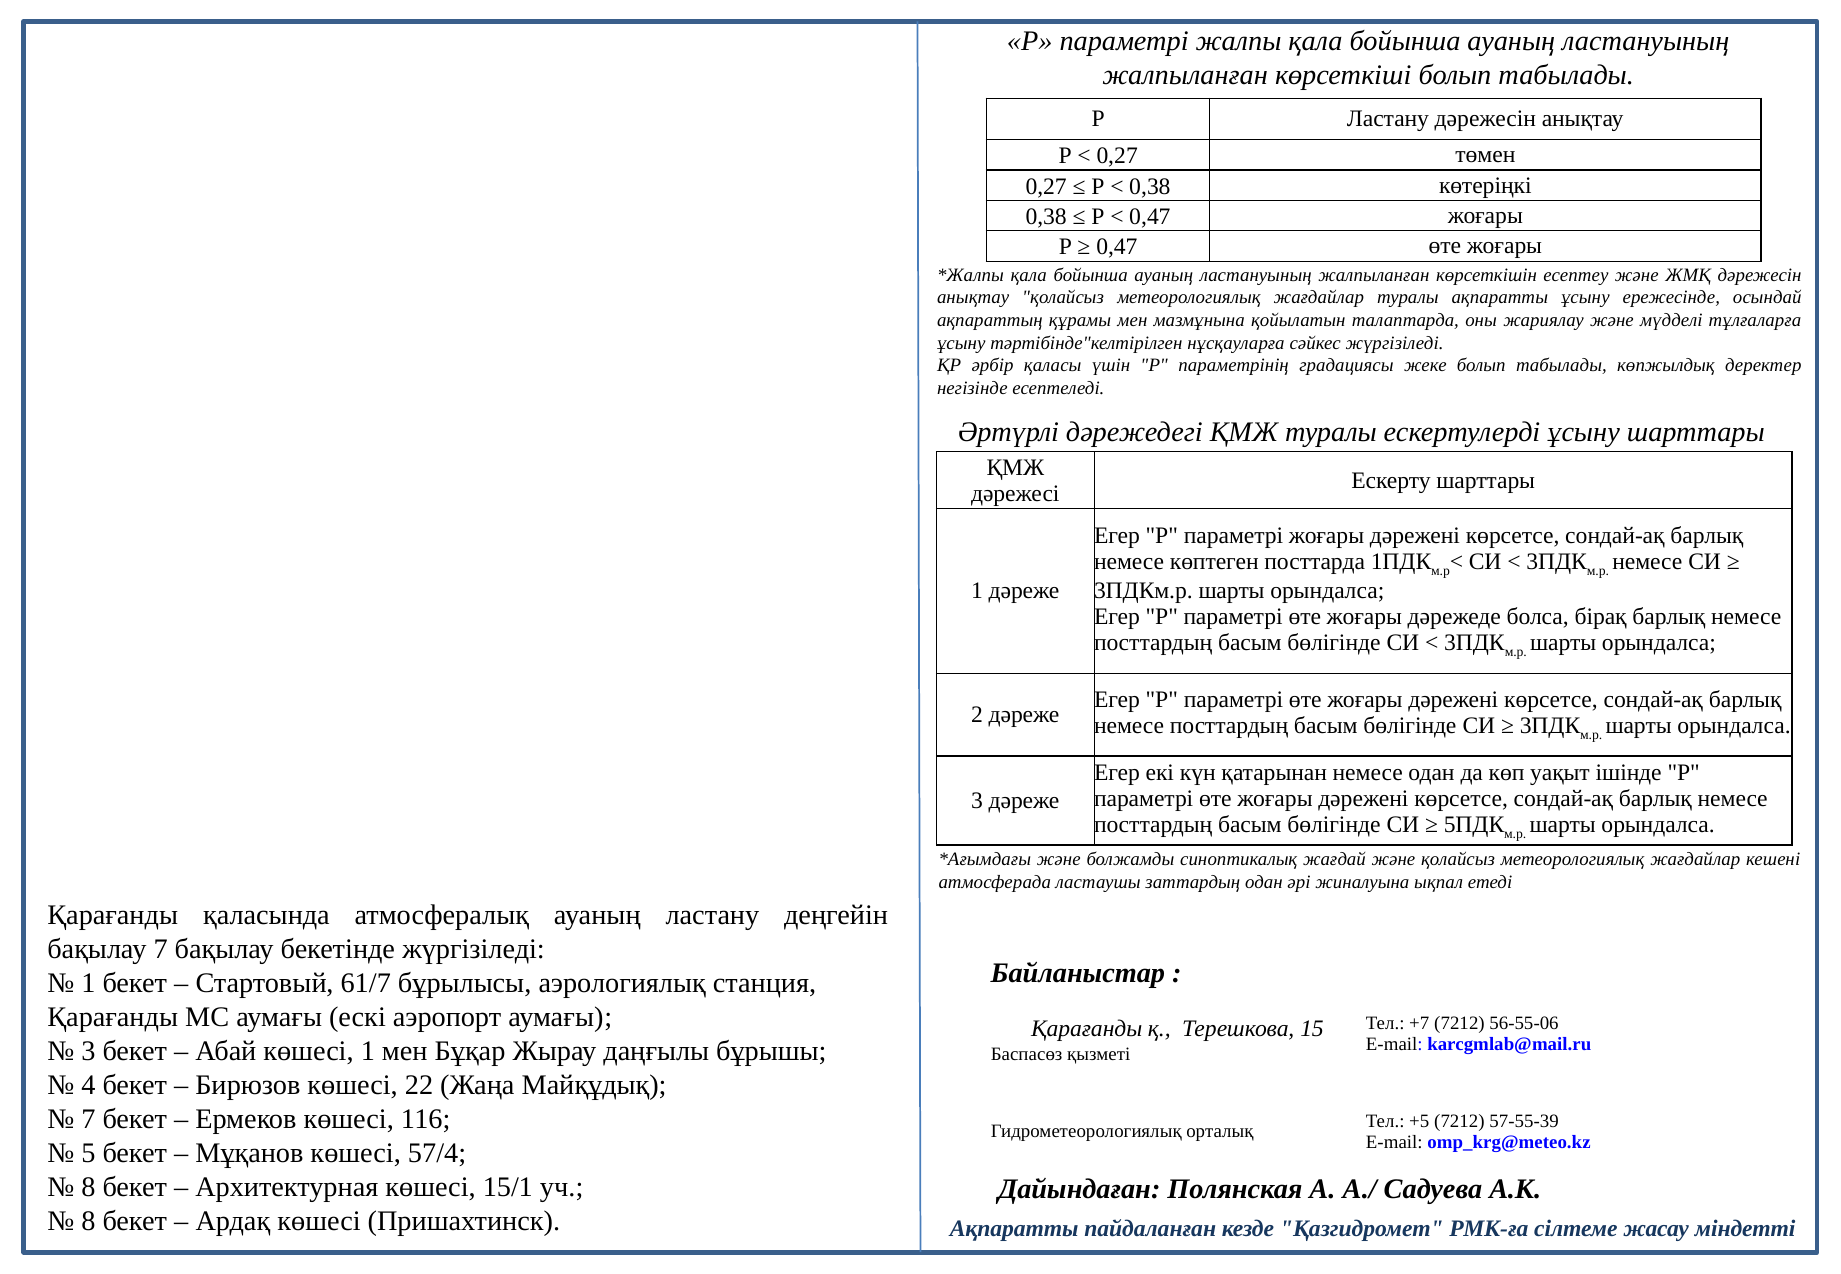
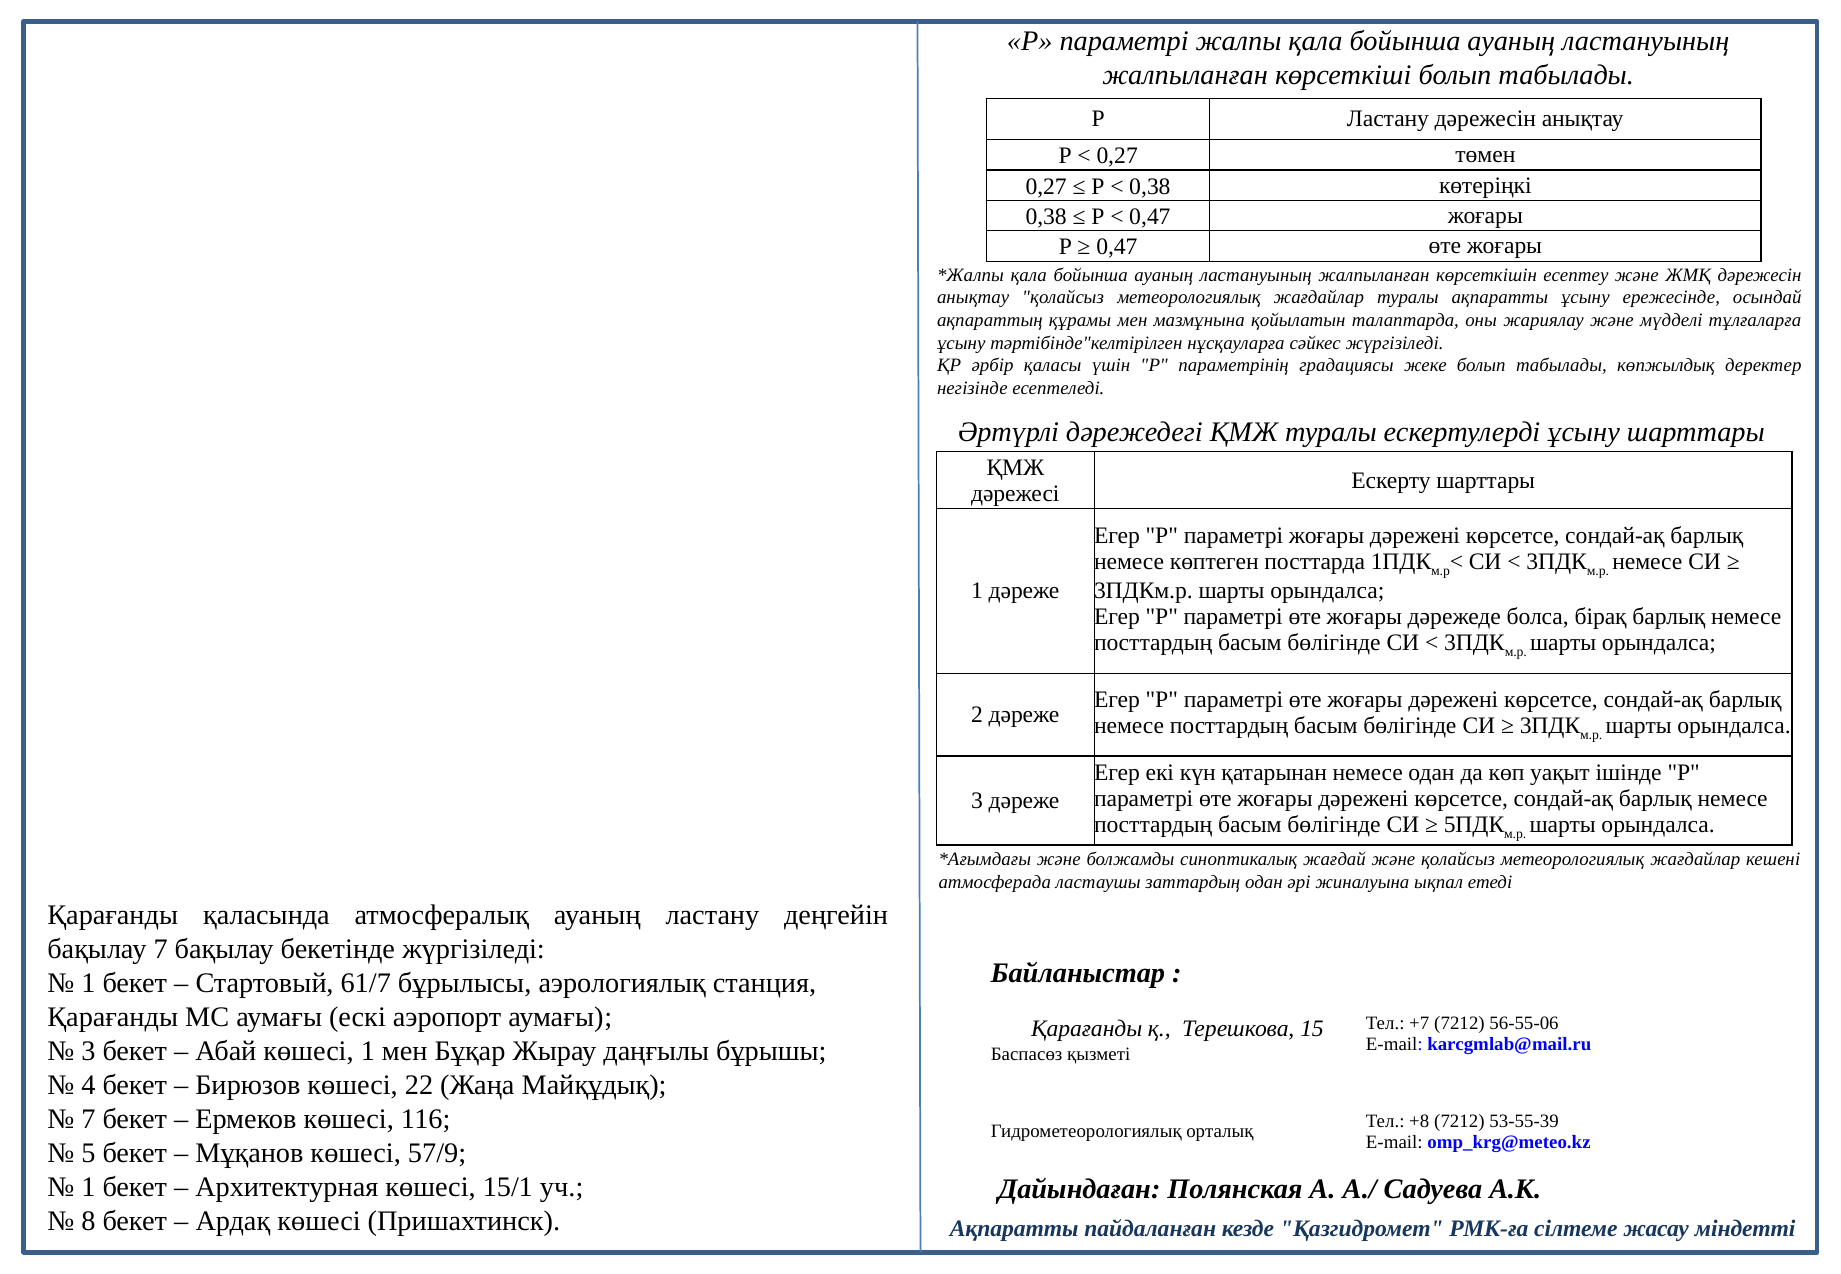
+5: +5 -> +8
57-55-39: 57-55-39 -> 53-55-39
57/4: 57/4 -> 57/9
8 at (88, 1188): 8 -> 1
